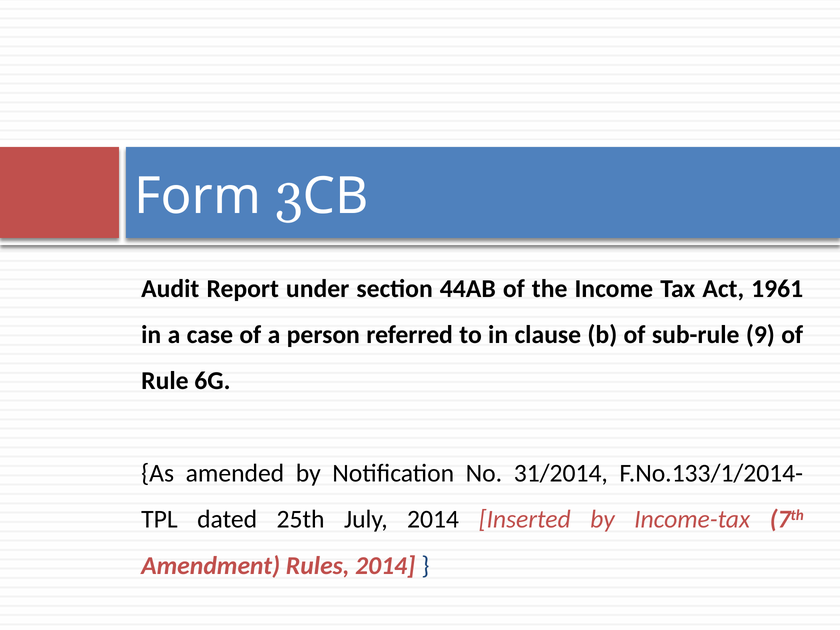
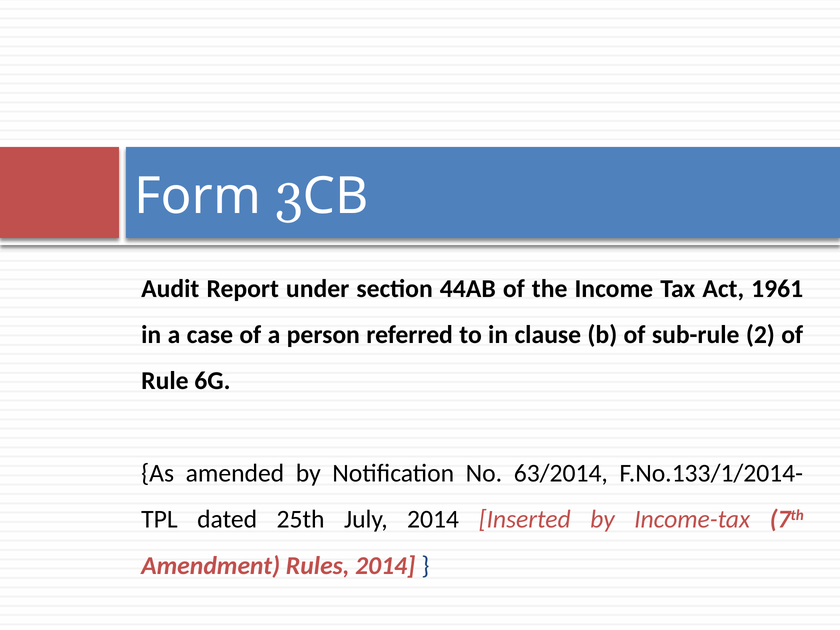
9: 9 -> 2
31/2014: 31/2014 -> 63/2014
